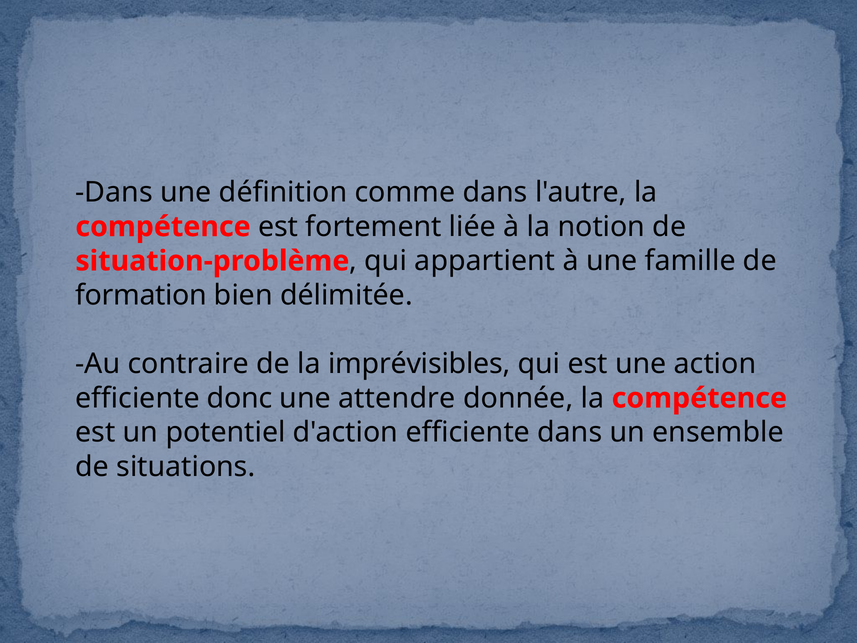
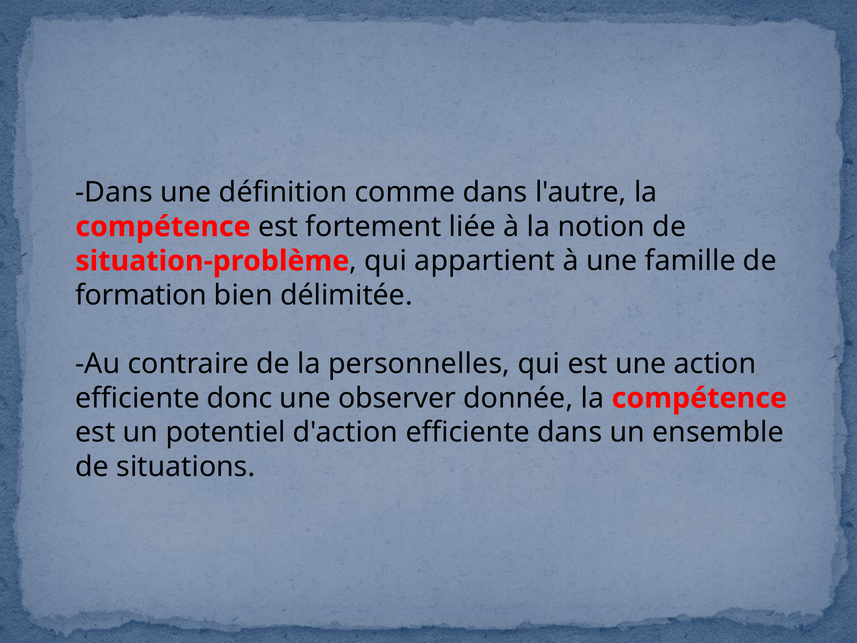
imprévisibles: imprévisibles -> personnelles
attendre: attendre -> observer
